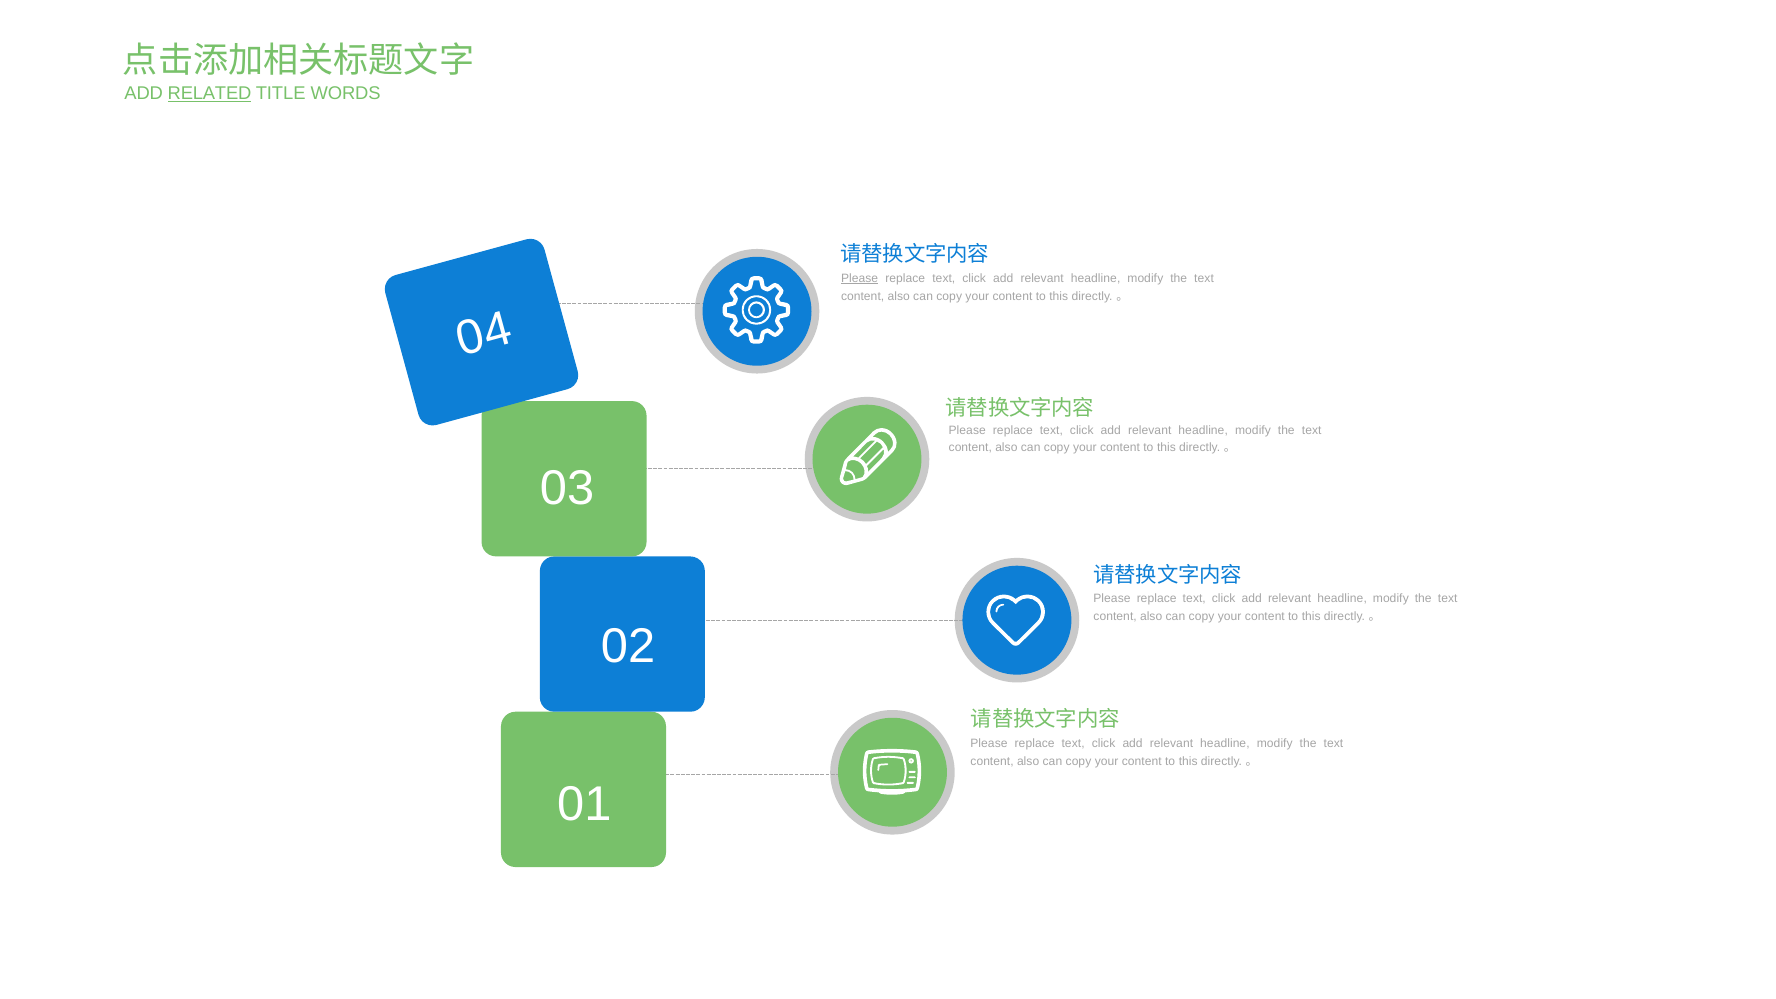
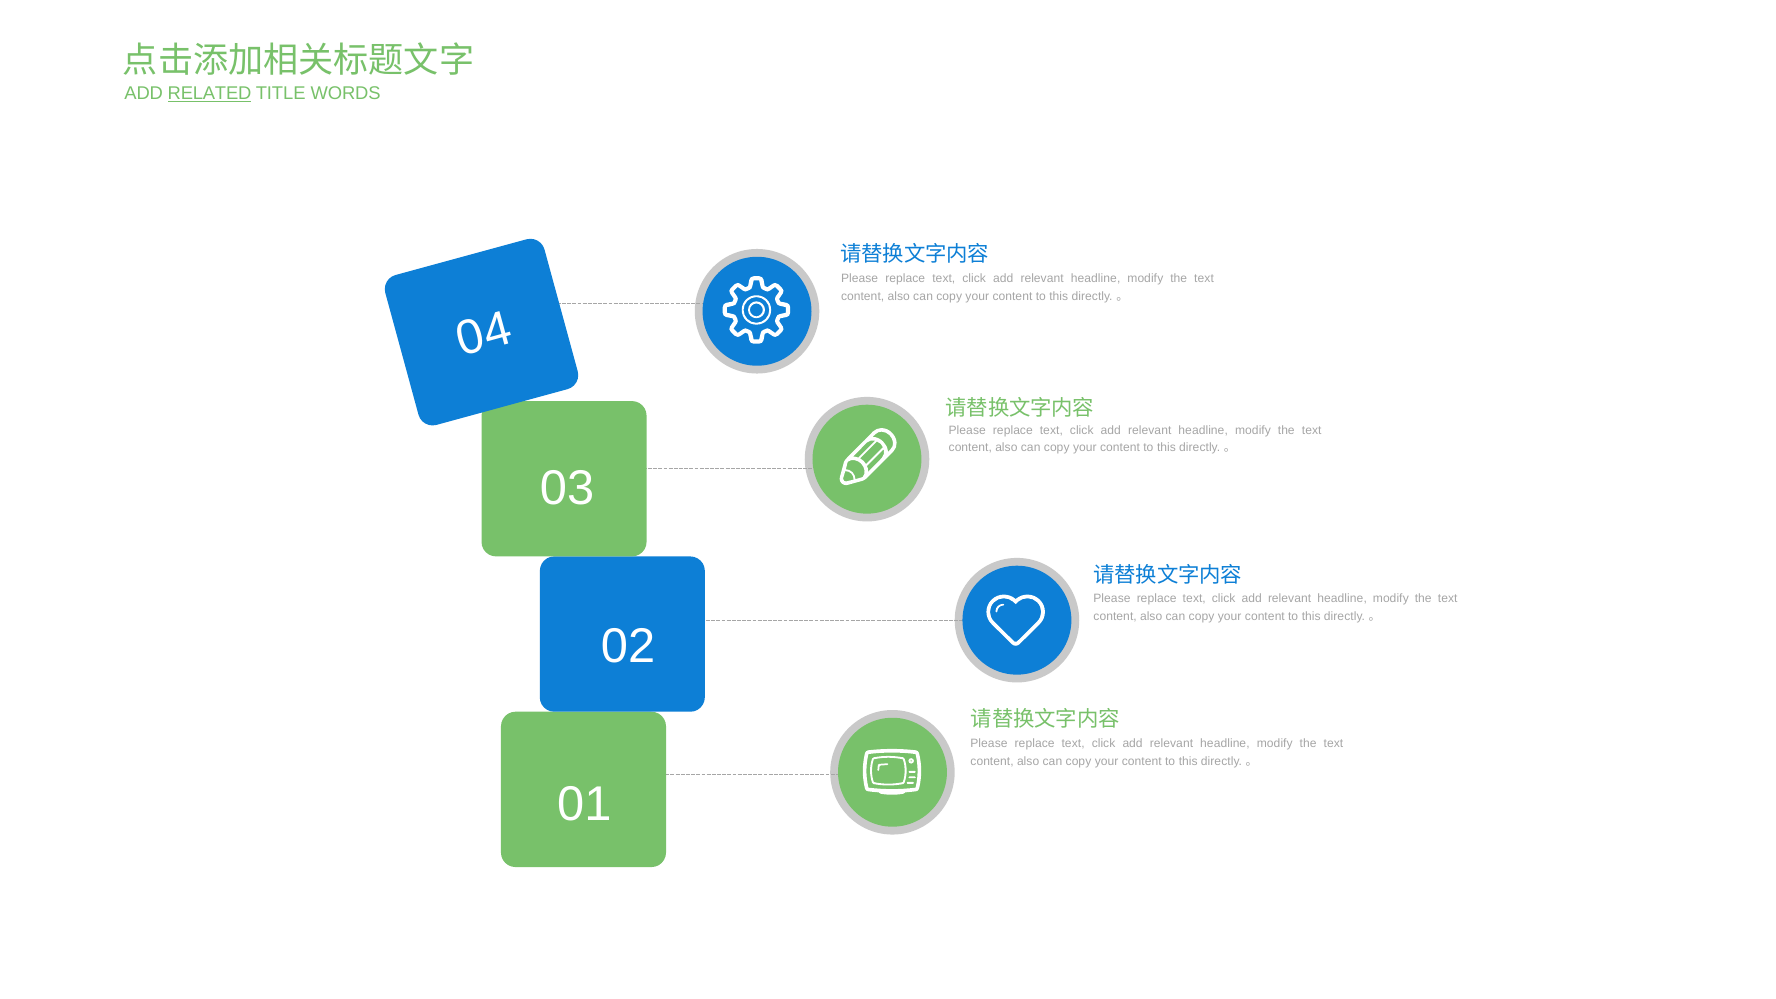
Please at (860, 279) underline: present -> none
